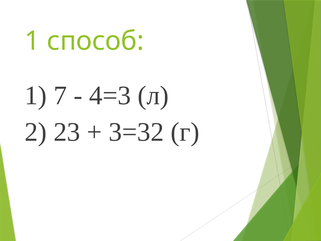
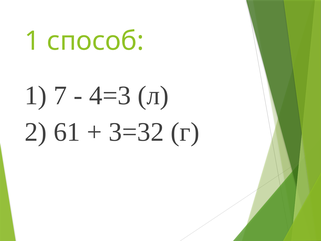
23: 23 -> 61
